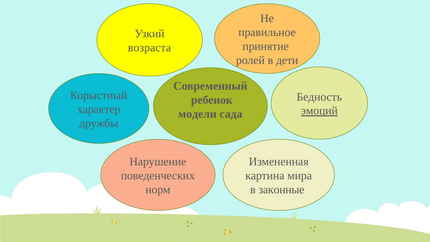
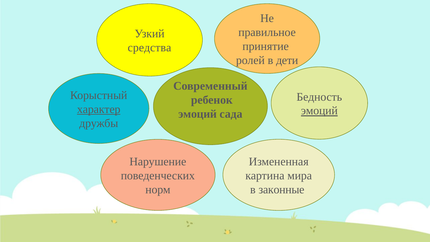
возраста: возраста -> средства
характер underline: none -> present
модели at (197, 114): модели -> эмоций
